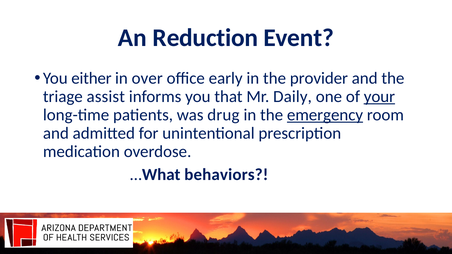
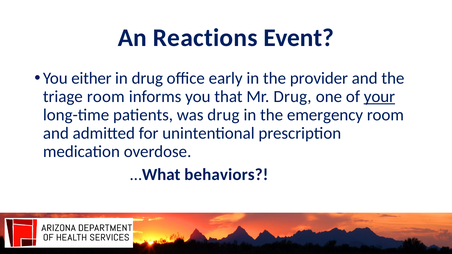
Reduction: Reduction -> Reactions
in over: over -> drug
triage assist: assist -> room
Mr Daily: Daily -> Drug
emergency underline: present -> none
